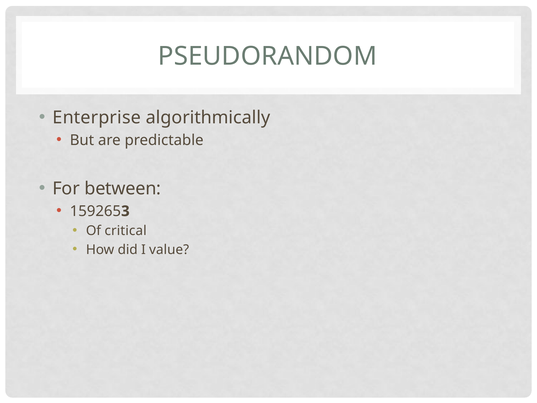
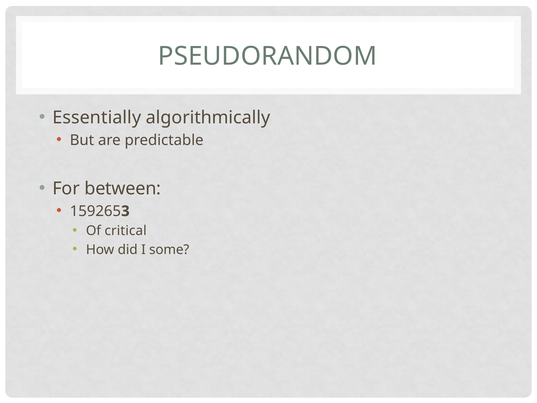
Enterprise: Enterprise -> Essentially
value: value -> some
